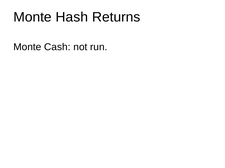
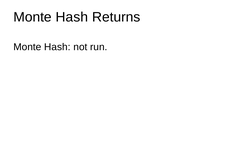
Cash at (57, 47): Cash -> Hash
